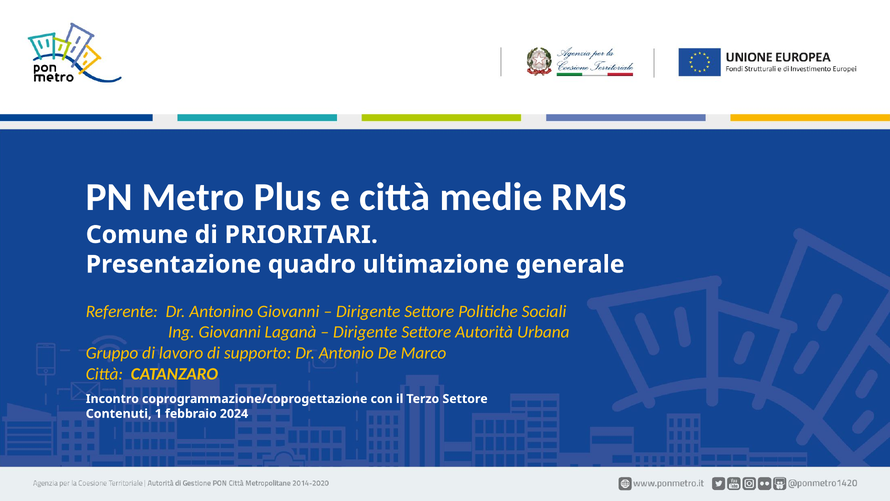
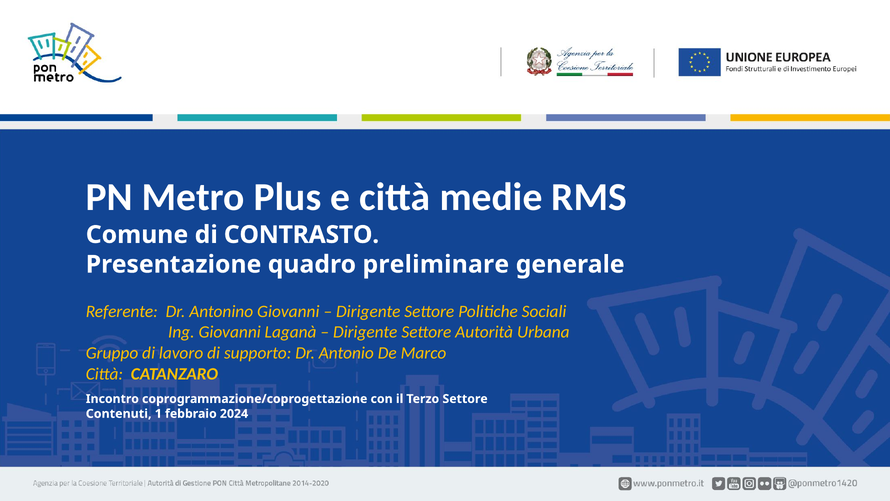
PRIORITARI: PRIORITARI -> CONTRASTO
ultimazione: ultimazione -> preliminare
